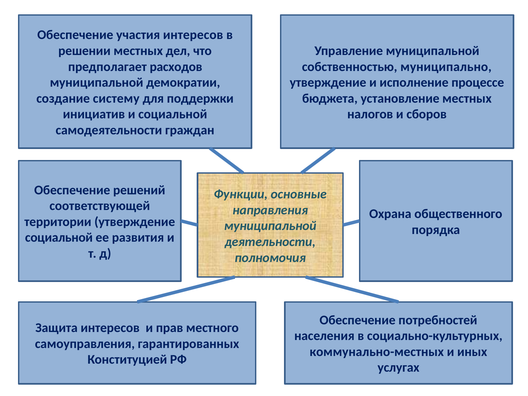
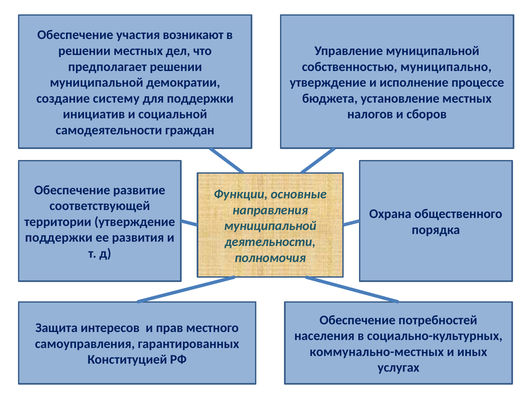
участия интересов: интересов -> возникают
предполагает расходов: расходов -> решении
решений: решений -> развитие
социальной at (59, 238): социальной -> поддержки
